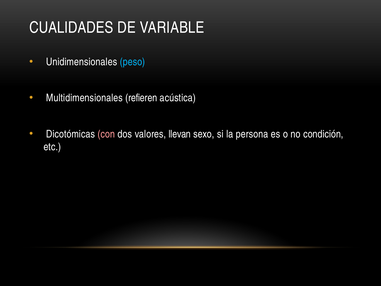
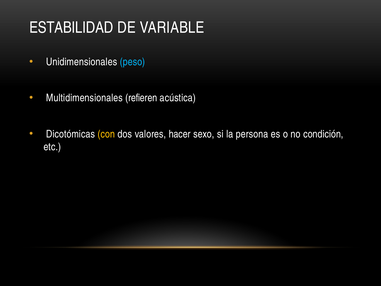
CUALIDADES: CUALIDADES -> ESTABILIDAD
con colour: pink -> yellow
llevan: llevan -> hacer
